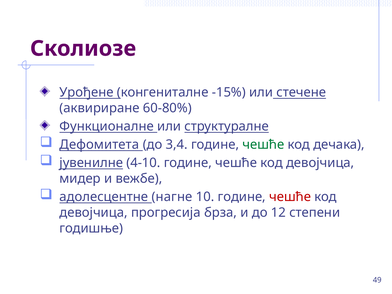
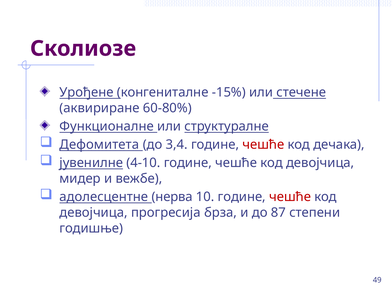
чешће at (263, 145) colour: green -> red
нагне: нагне -> нерва
12: 12 -> 87
